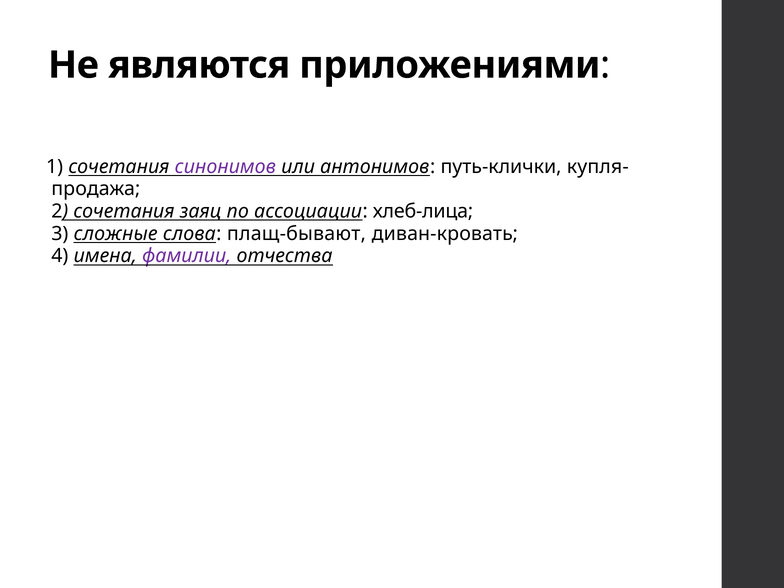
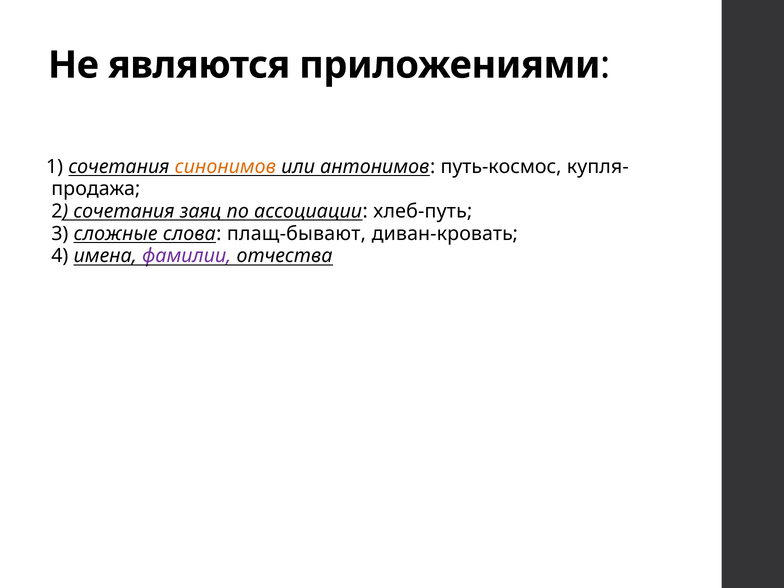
синонимов colour: purple -> orange
путь-клички: путь-клички -> путь-космос
хлеб-лица: хлеб-лица -> хлеб-путь
